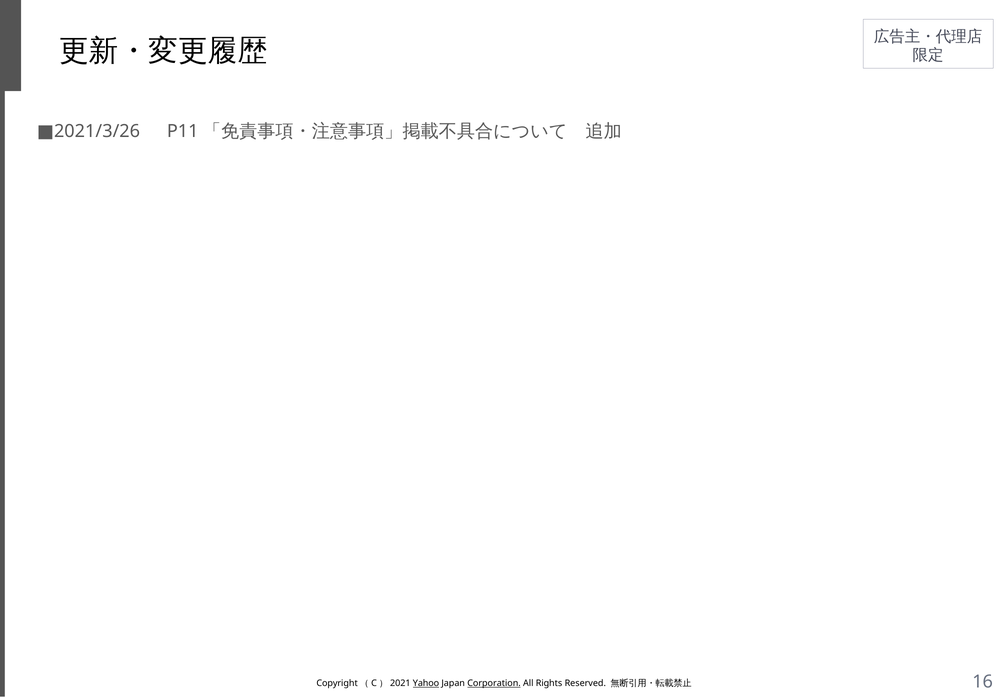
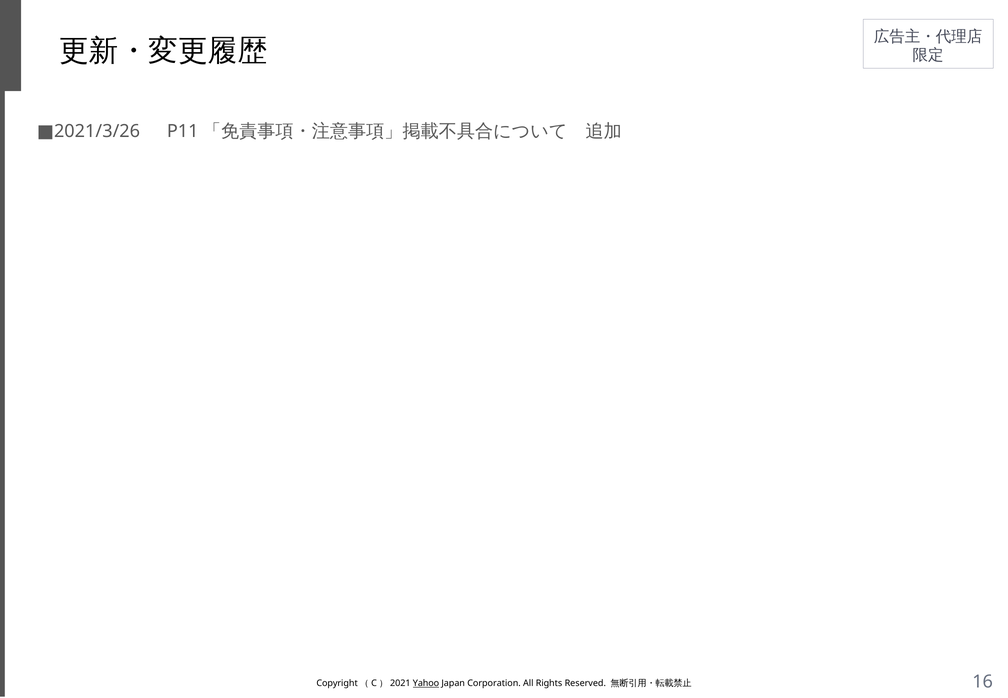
Corporation underline: present -> none
